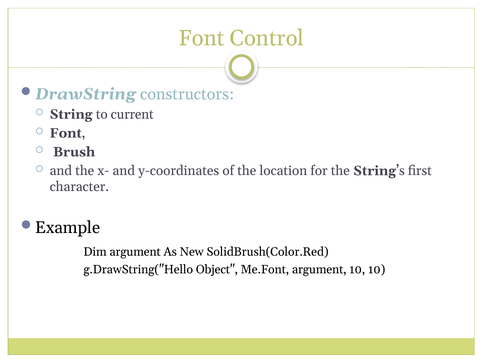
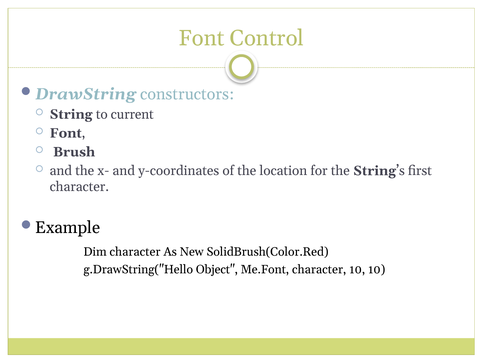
Dim argument: argument -> character
Me.Font argument: argument -> character
